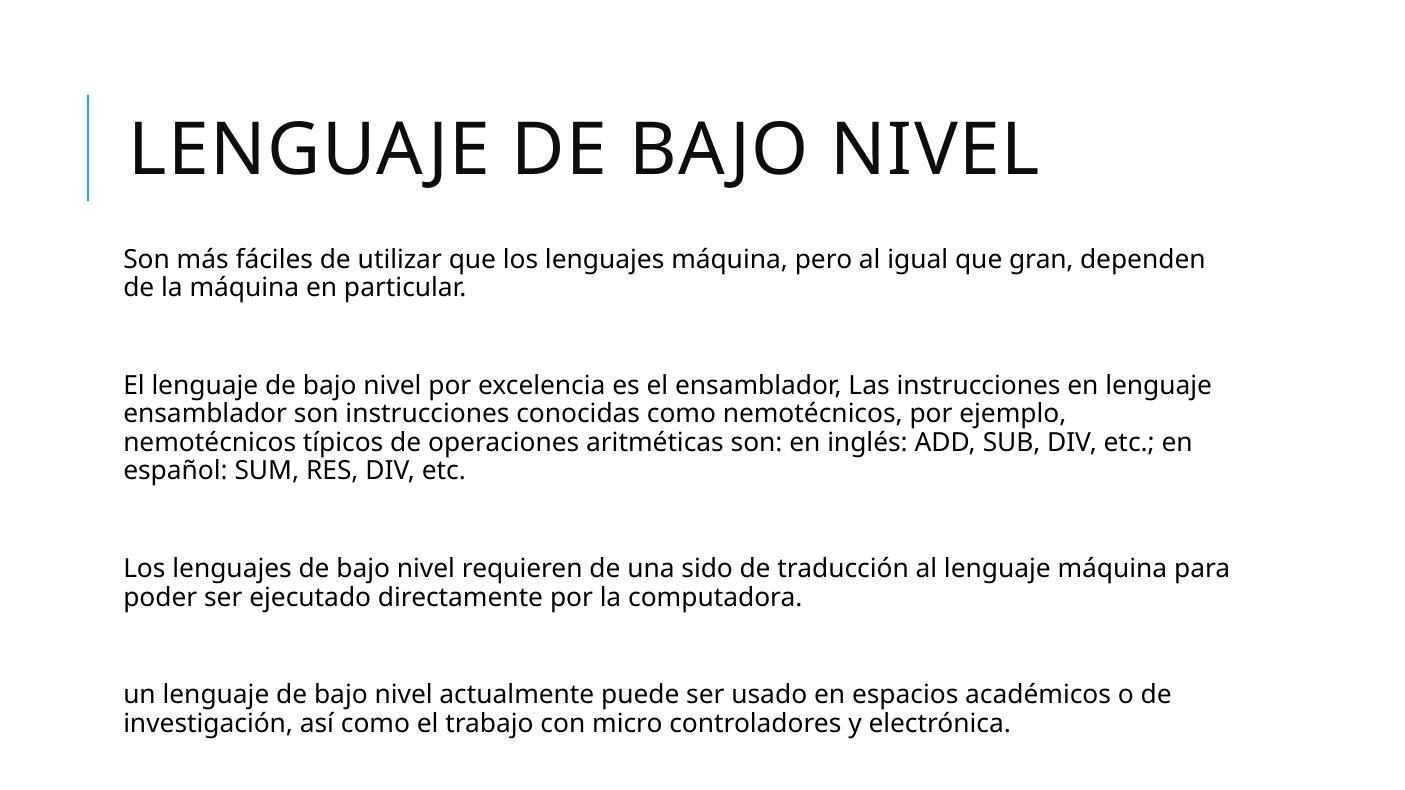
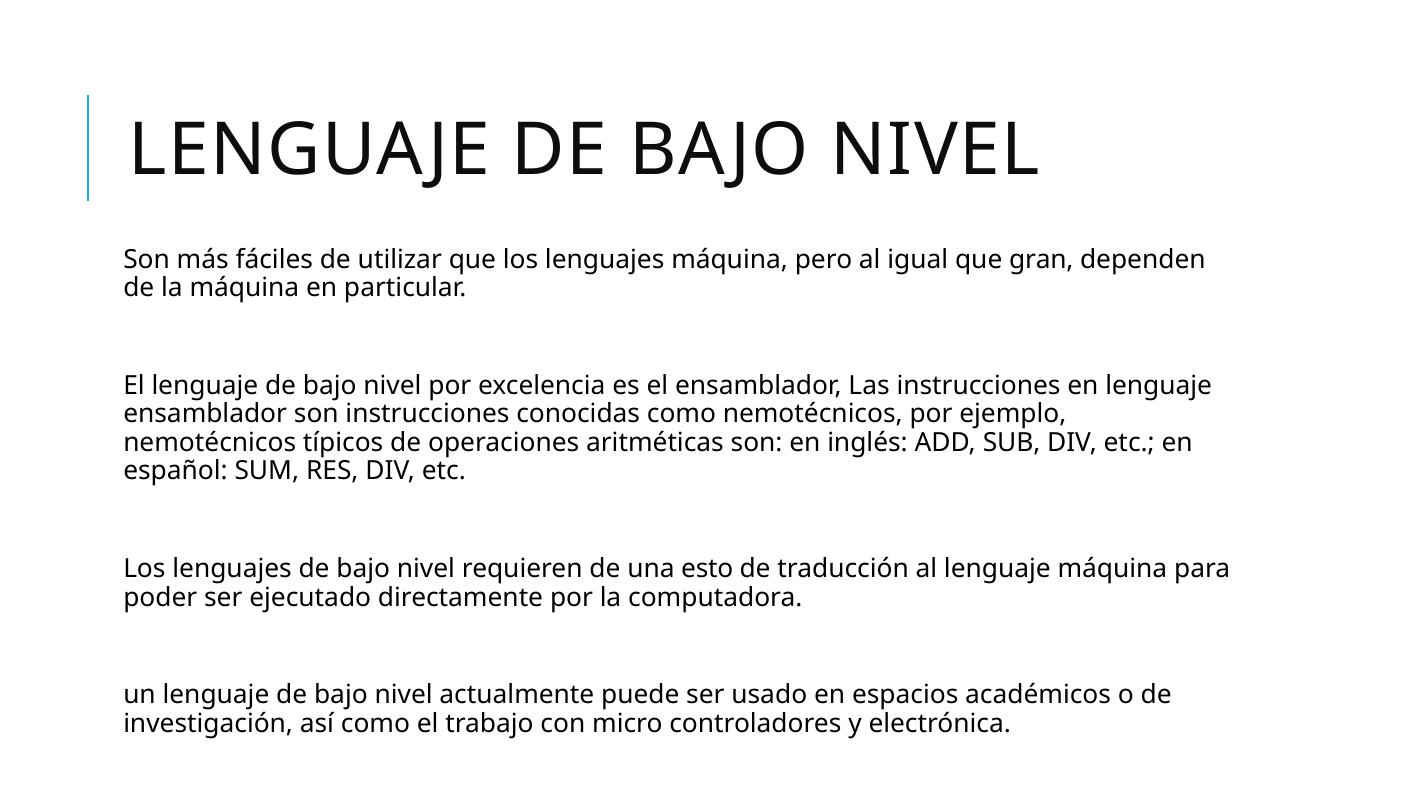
sido: sido -> esto
